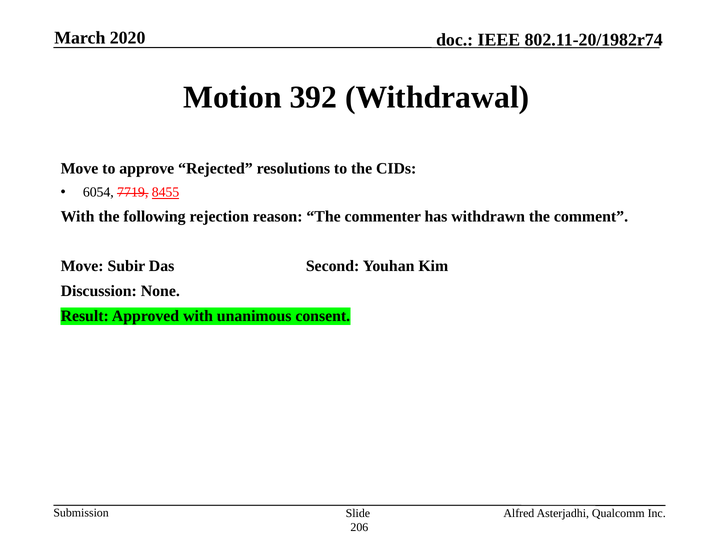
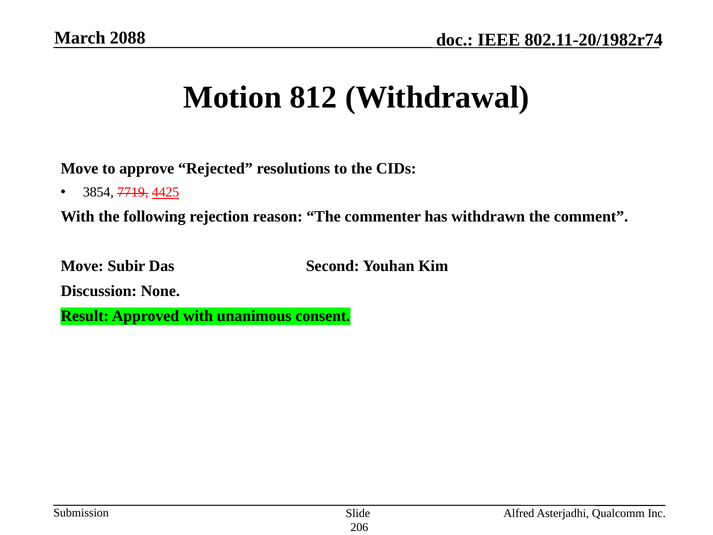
2020: 2020 -> 2088
392: 392 -> 812
6054: 6054 -> 3854
8455: 8455 -> 4425
